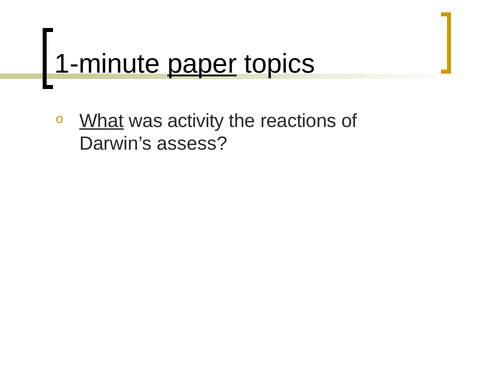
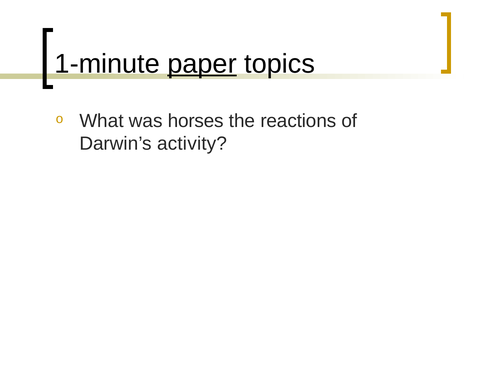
What underline: present -> none
activity: activity -> horses
assess: assess -> activity
